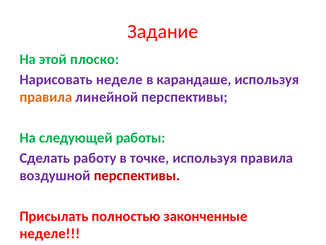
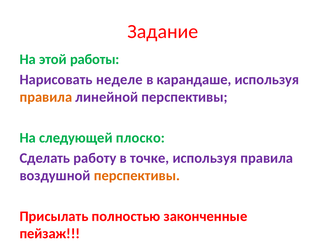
плоско: плоско -> работы
работы: работы -> плоско
перспективы at (137, 175) colour: red -> orange
неделе at (50, 233): неделе -> пейзаж
